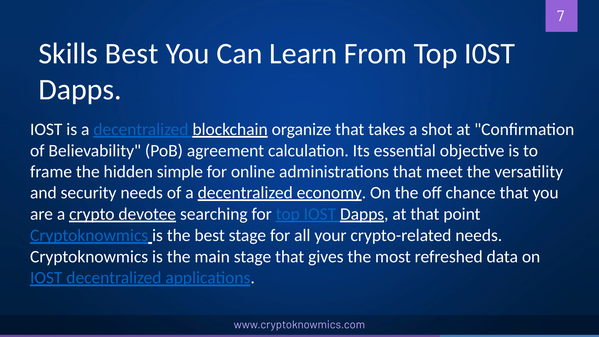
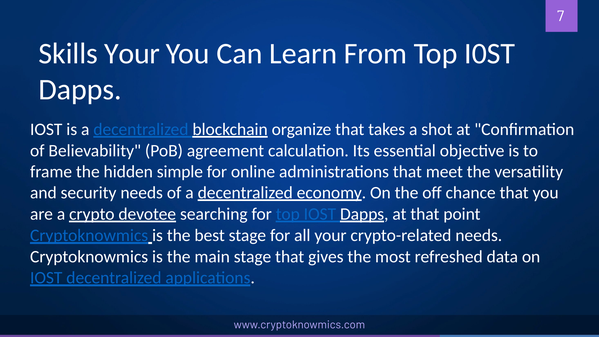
Skills Best: Best -> Your
